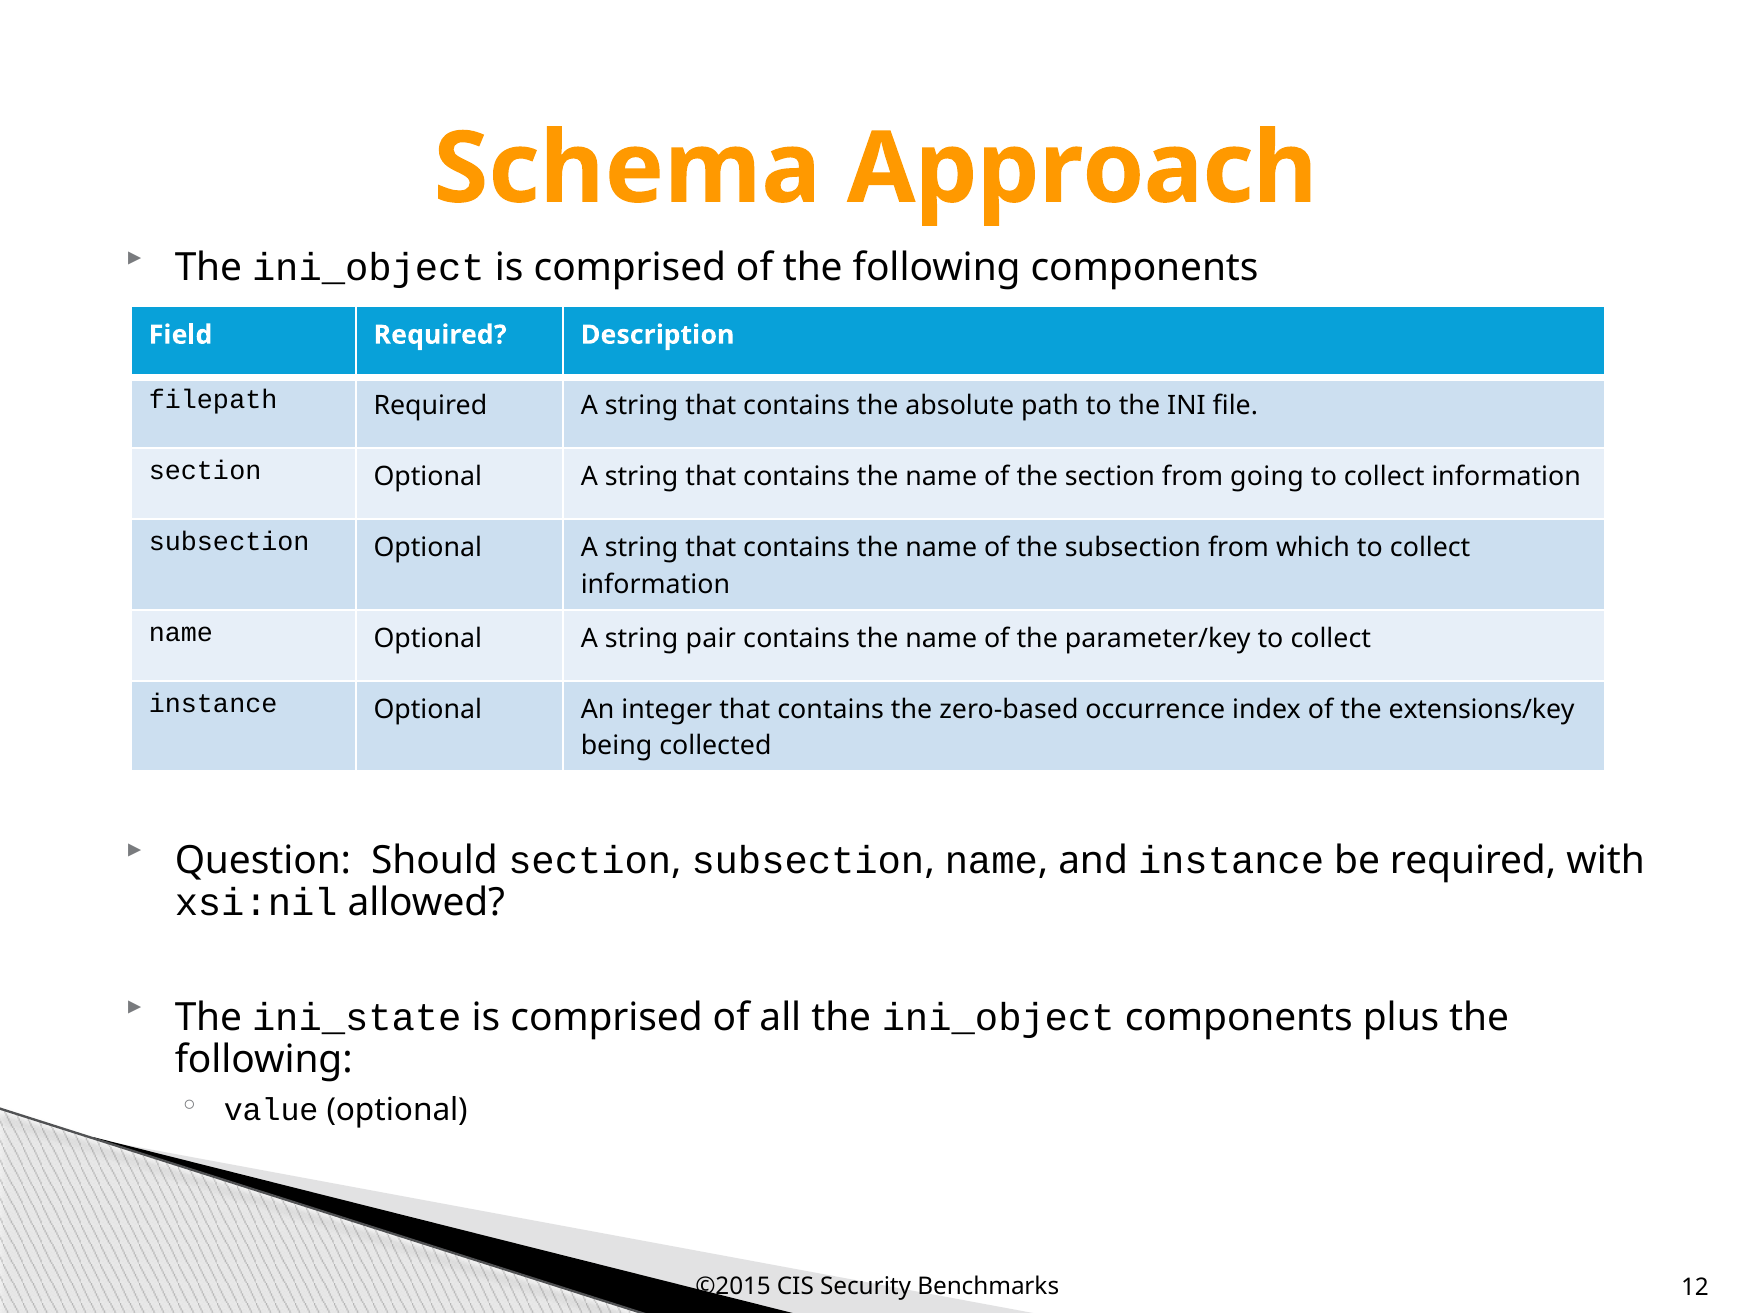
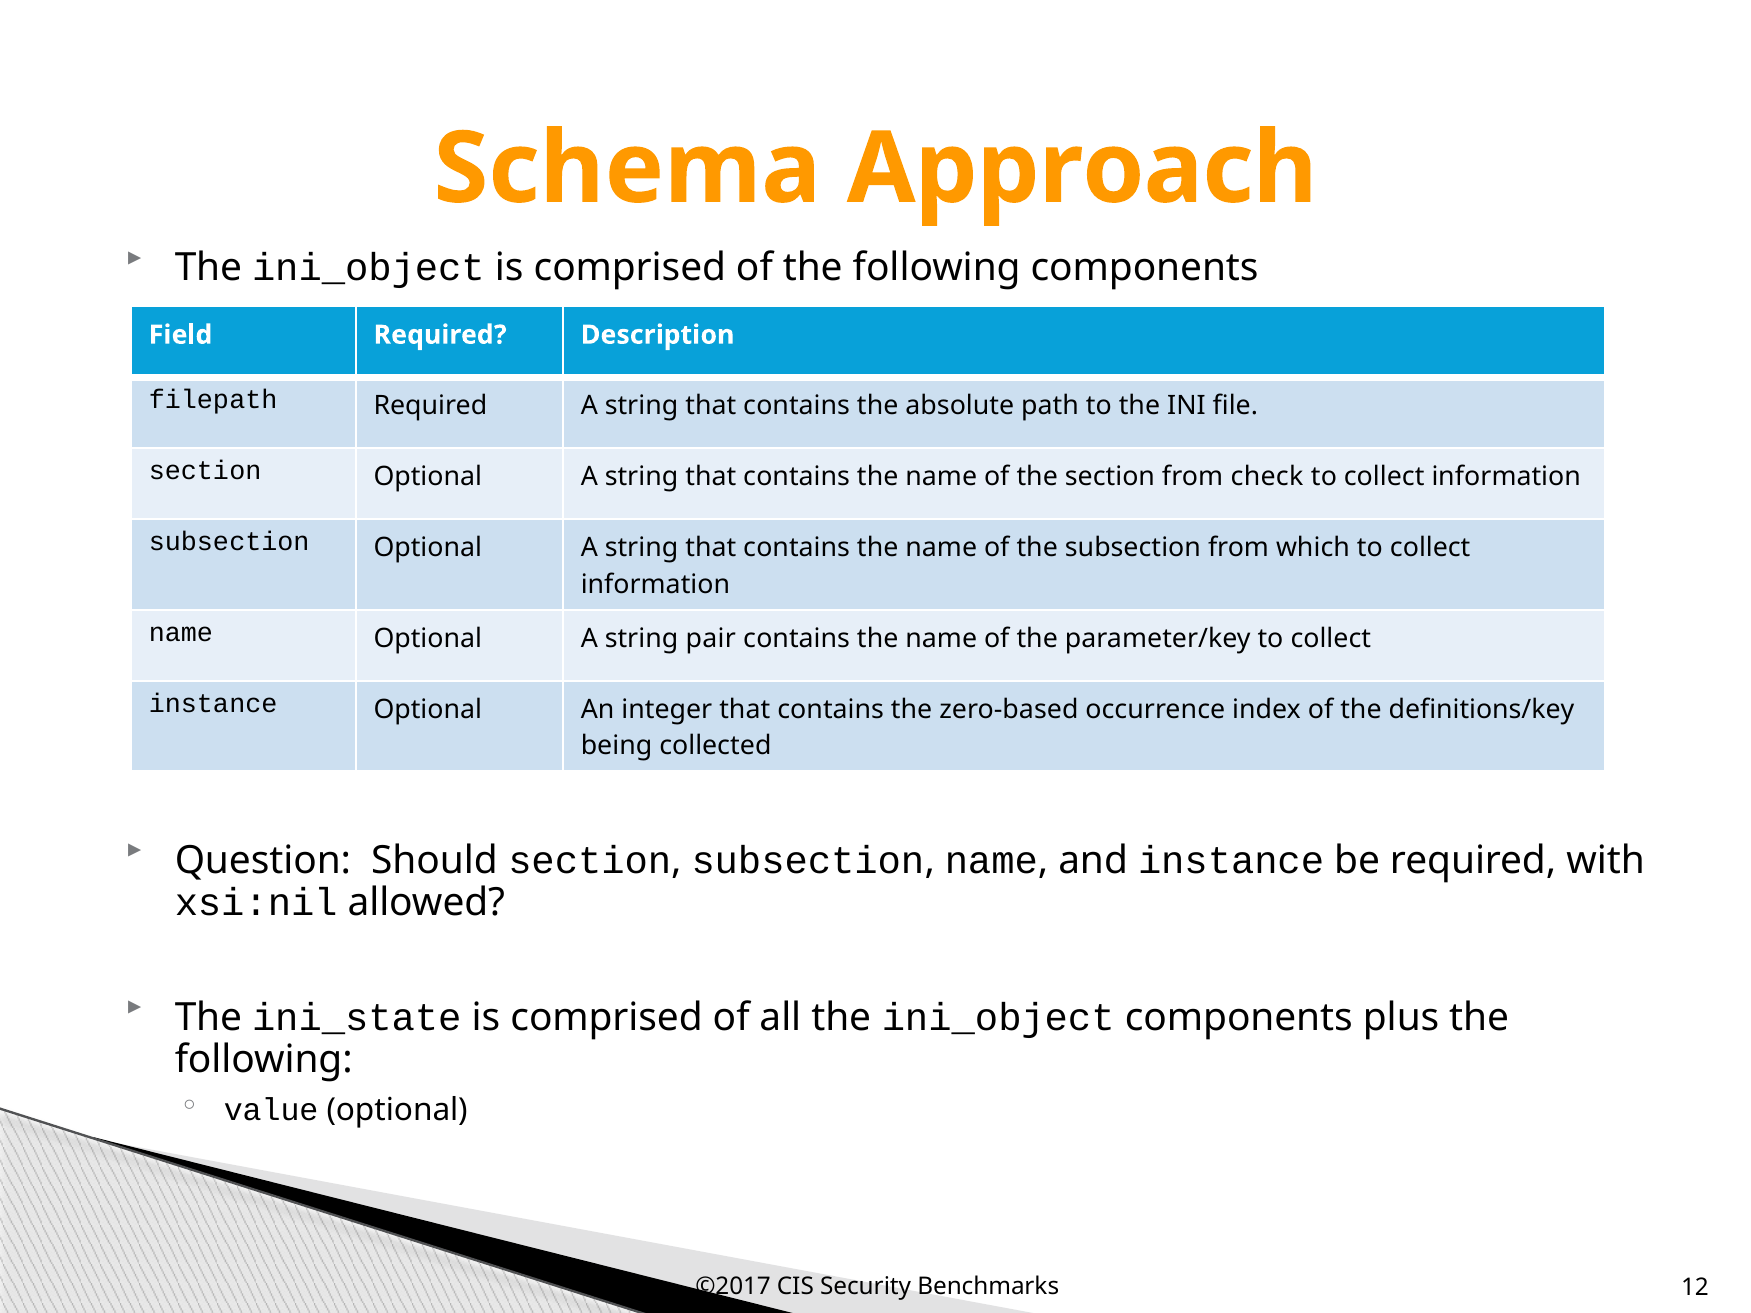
going: going -> check
extensions/key: extensions/key -> definitions/key
©2015: ©2015 -> ©2017
